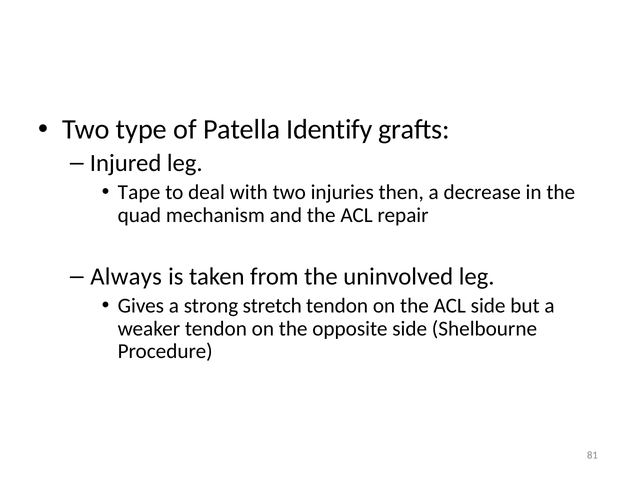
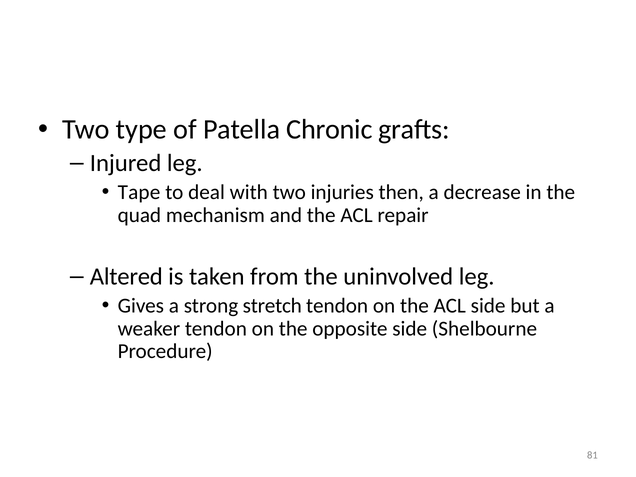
Identify: Identify -> Chronic
Always: Always -> Altered
